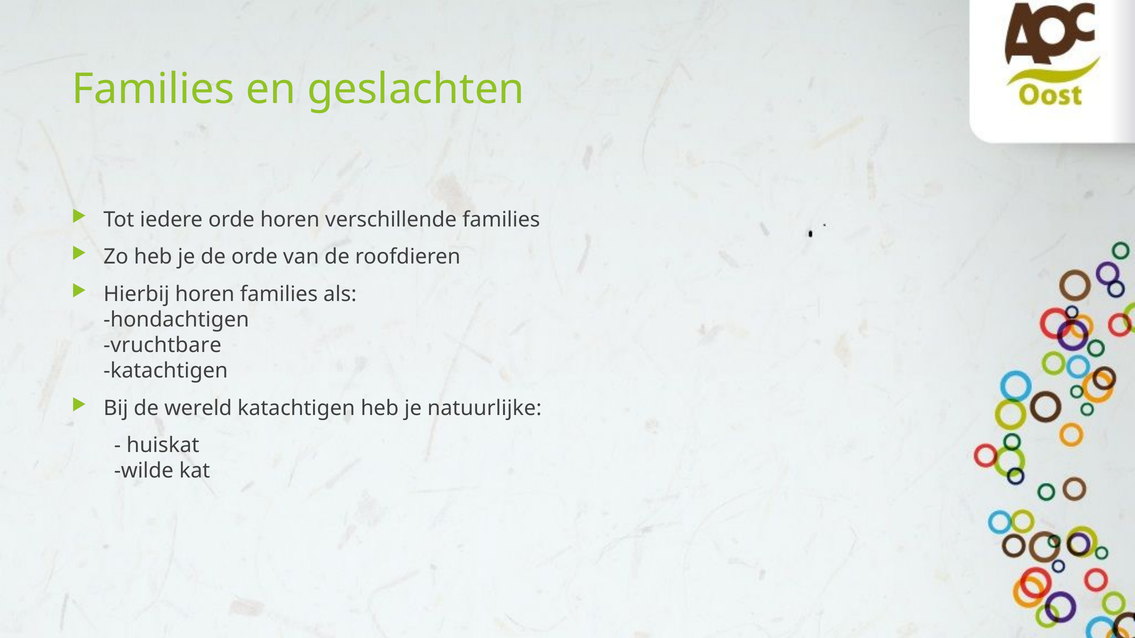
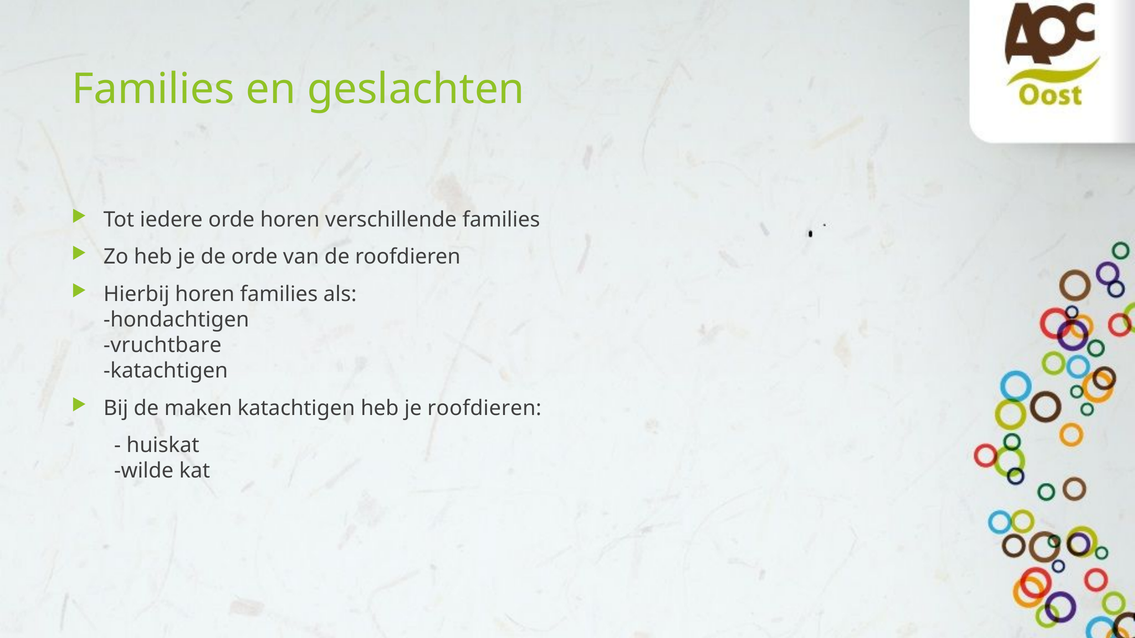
wereld: wereld -> maken
je natuurlijke: natuurlijke -> roofdieren
